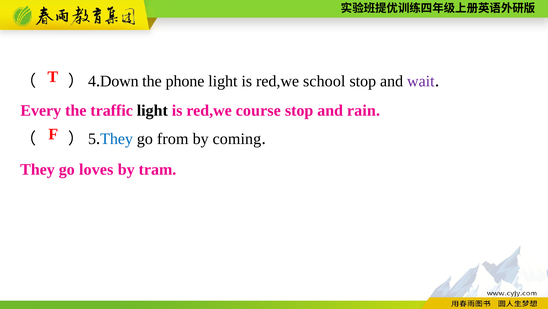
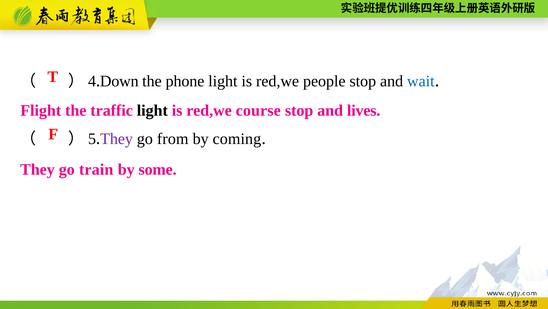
school: school -> people
wait colour: purple -> blue
Every: Every -> Flight
rain: rain -> lives
They at (117, 139) colour: blue -> purple
loves: loves -> train
tram: tram -> some
